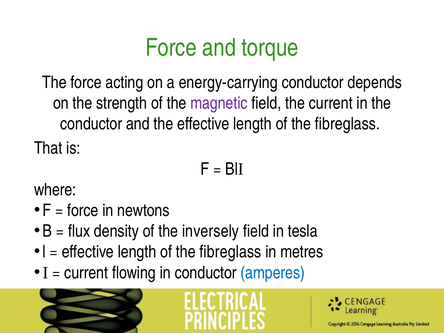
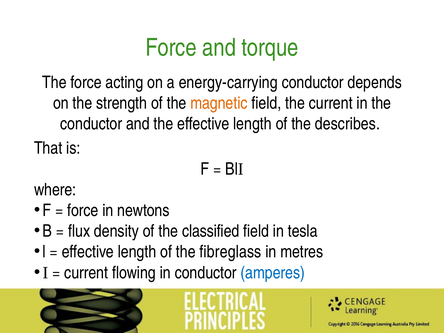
magnetic colour: purple -> orange
fibreglass at (347, 124): fibreglass -> describes
inversely: inversely -> classified
